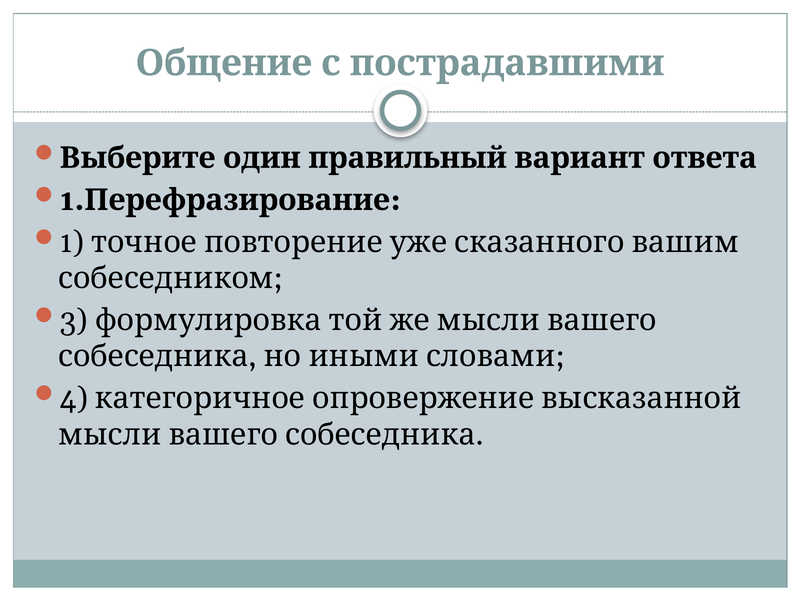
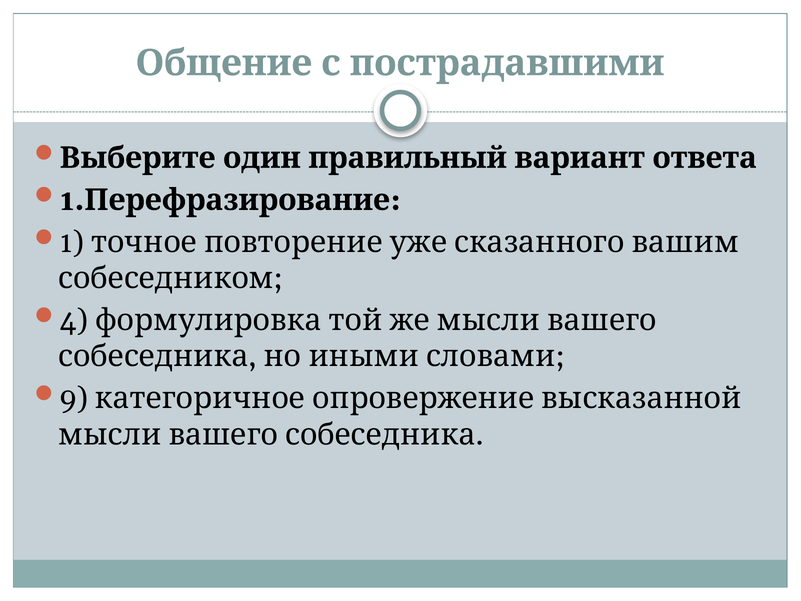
3: 3 -> 4
4: 4 -> 9
